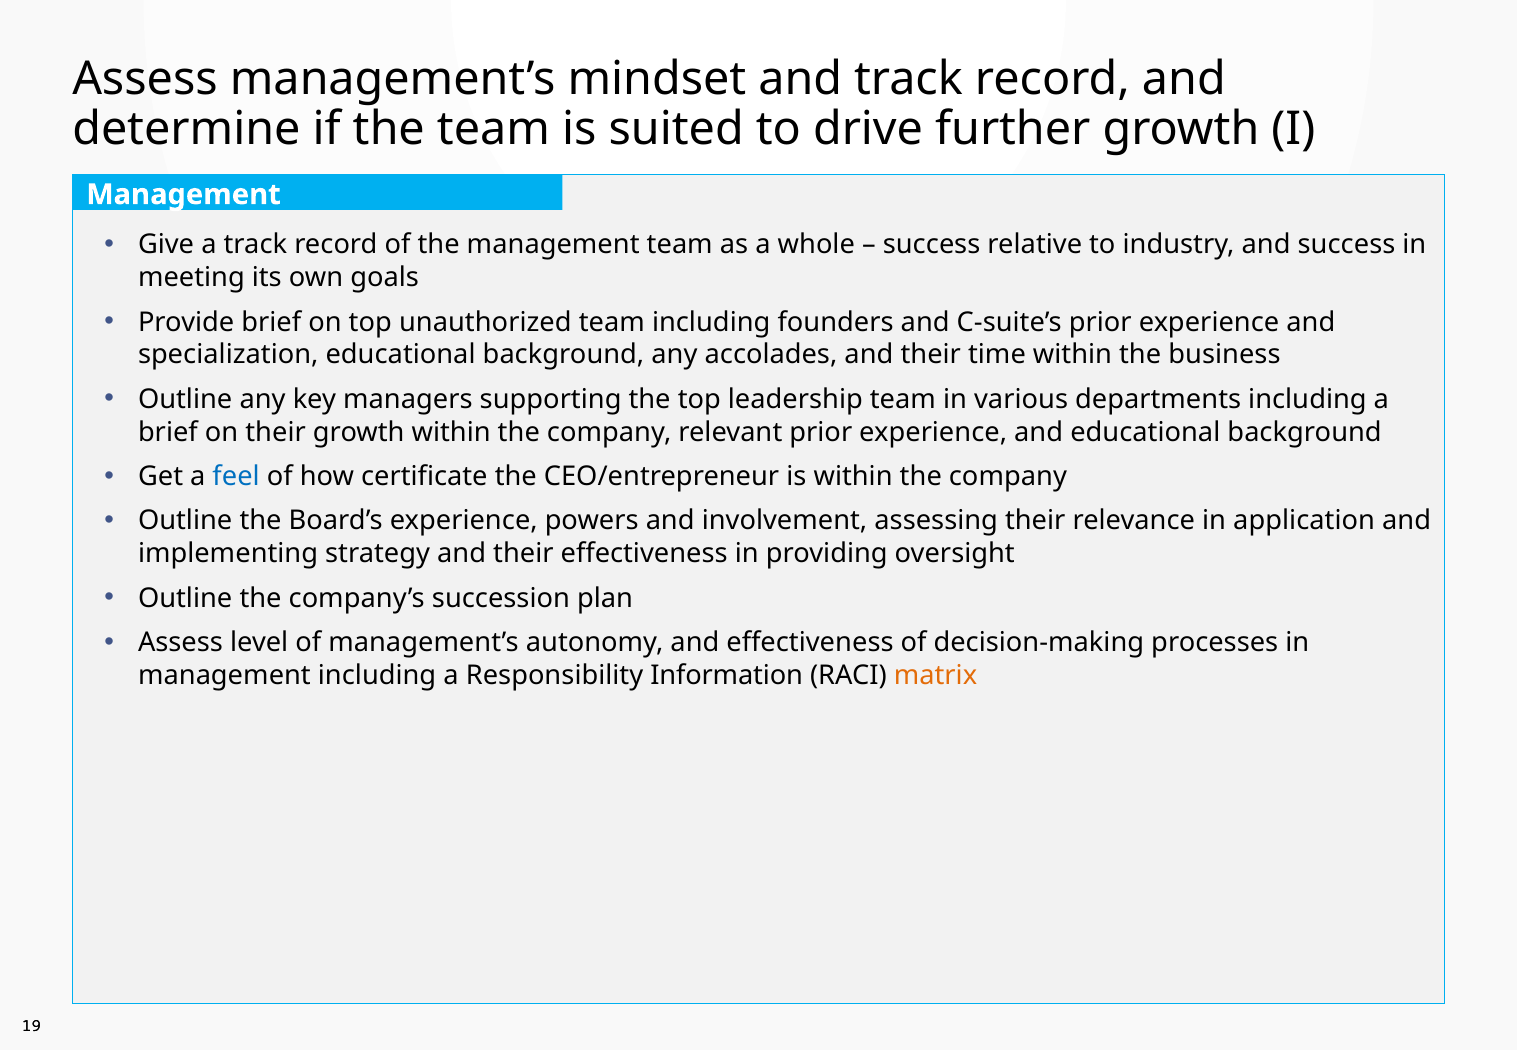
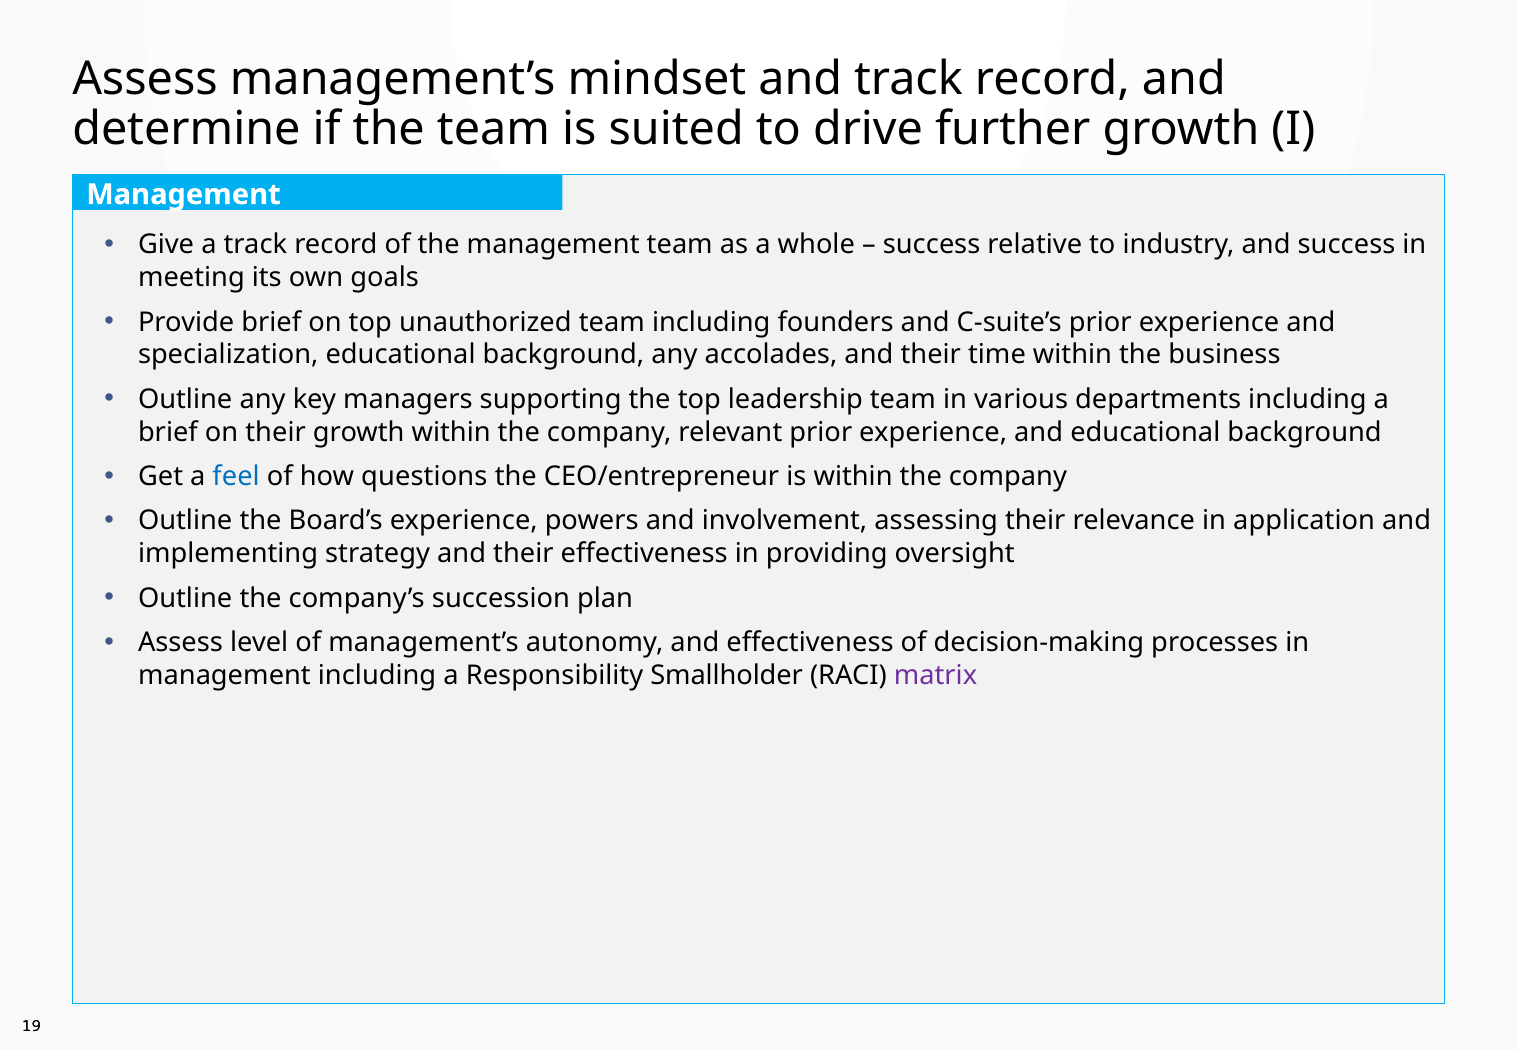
certificate: certificate -> questions
Information: Information -> Smallholder
matrix colour: orange -> purple
